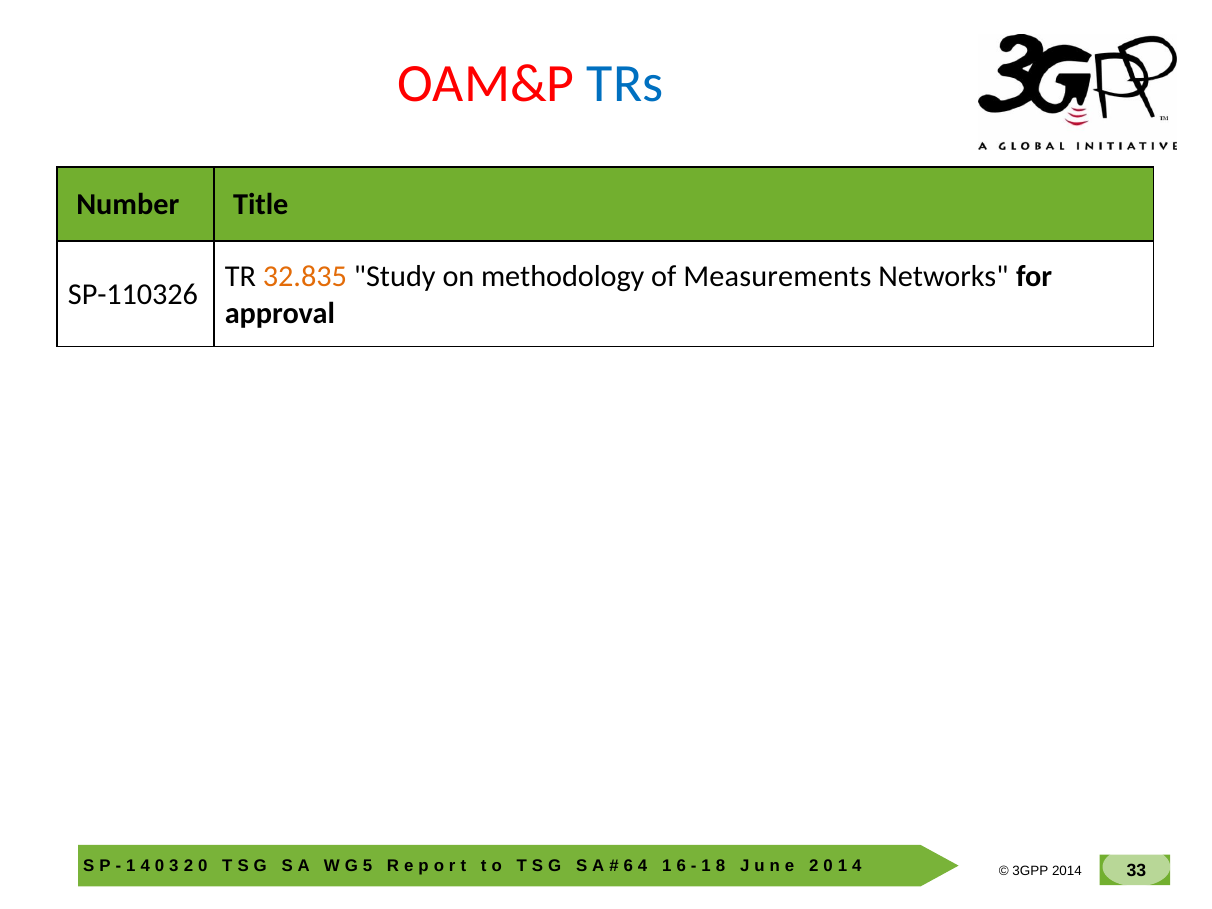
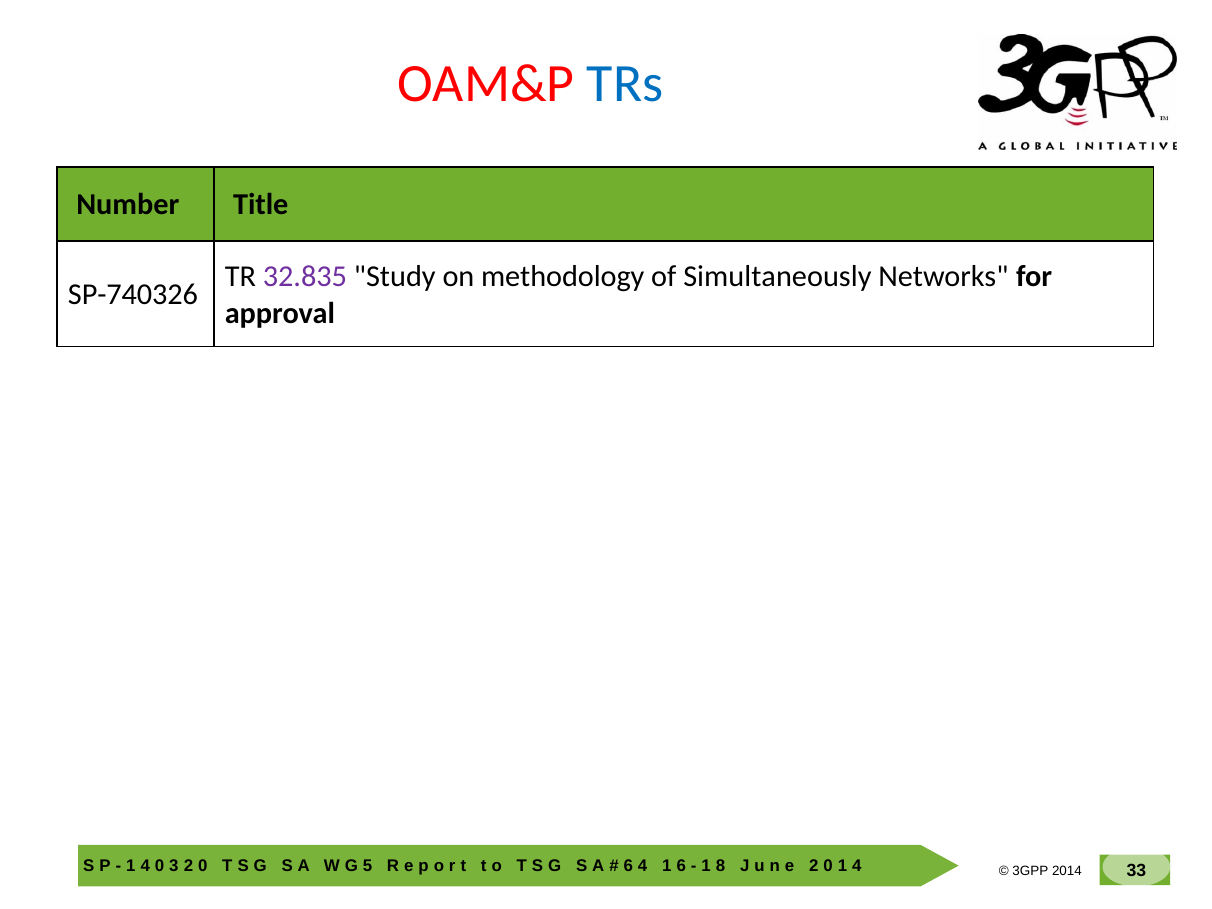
32.835 colour: orange -> purple
Measurements: Measurements -> Simultaneously
SP-110326: SP-110326 -> SP-740326
